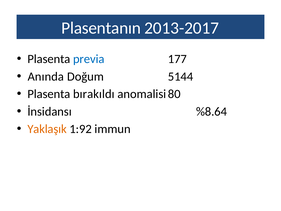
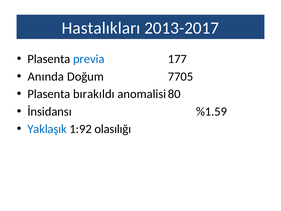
Plasentanın: Plasentanın -> Hastalıkları
5144: 5144 -> 7705
%8.64: %8.64 -> %1.59
Yaklaşık colour: orange -> blue
immun: immun -> olasılığı
